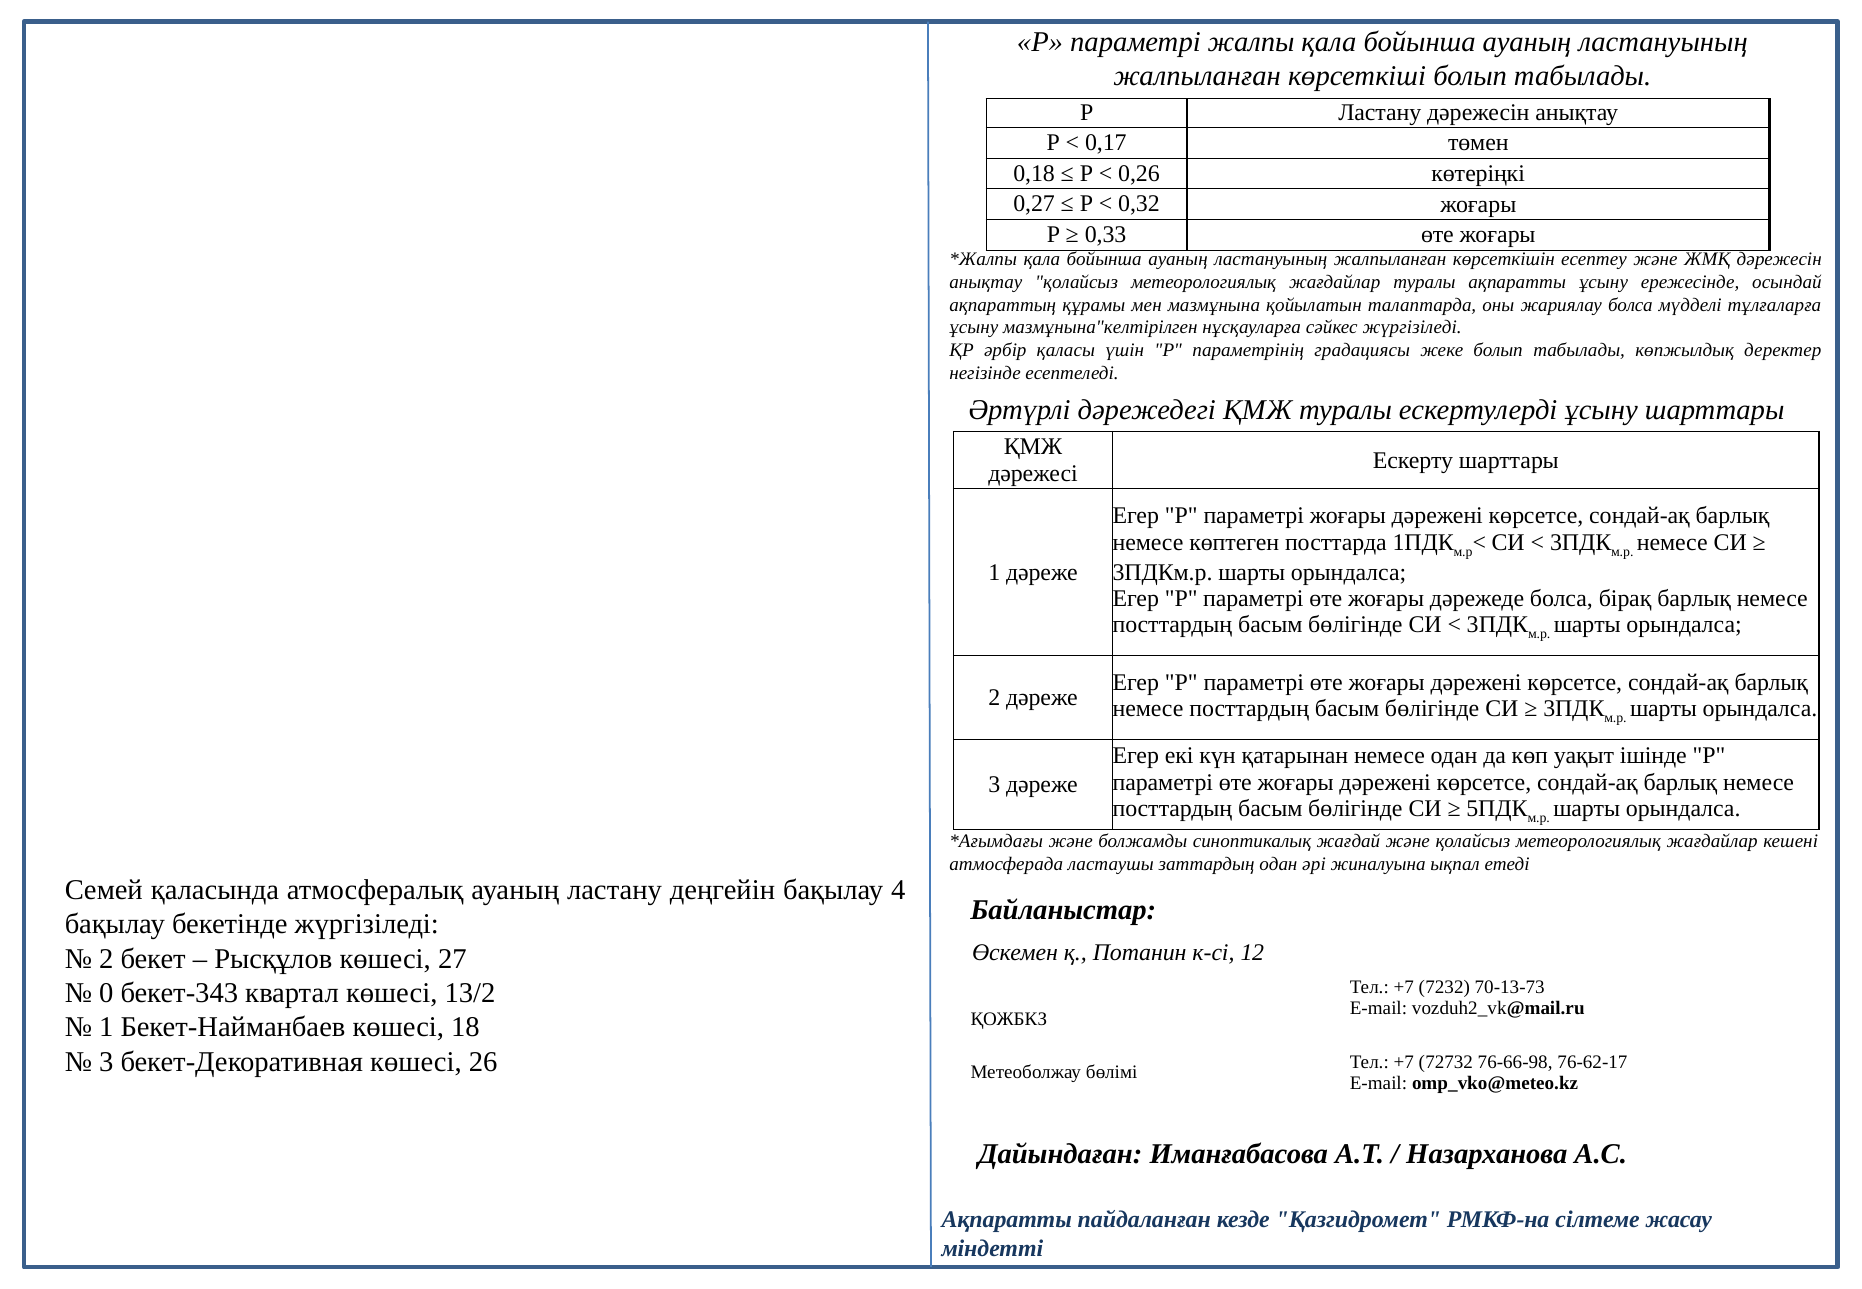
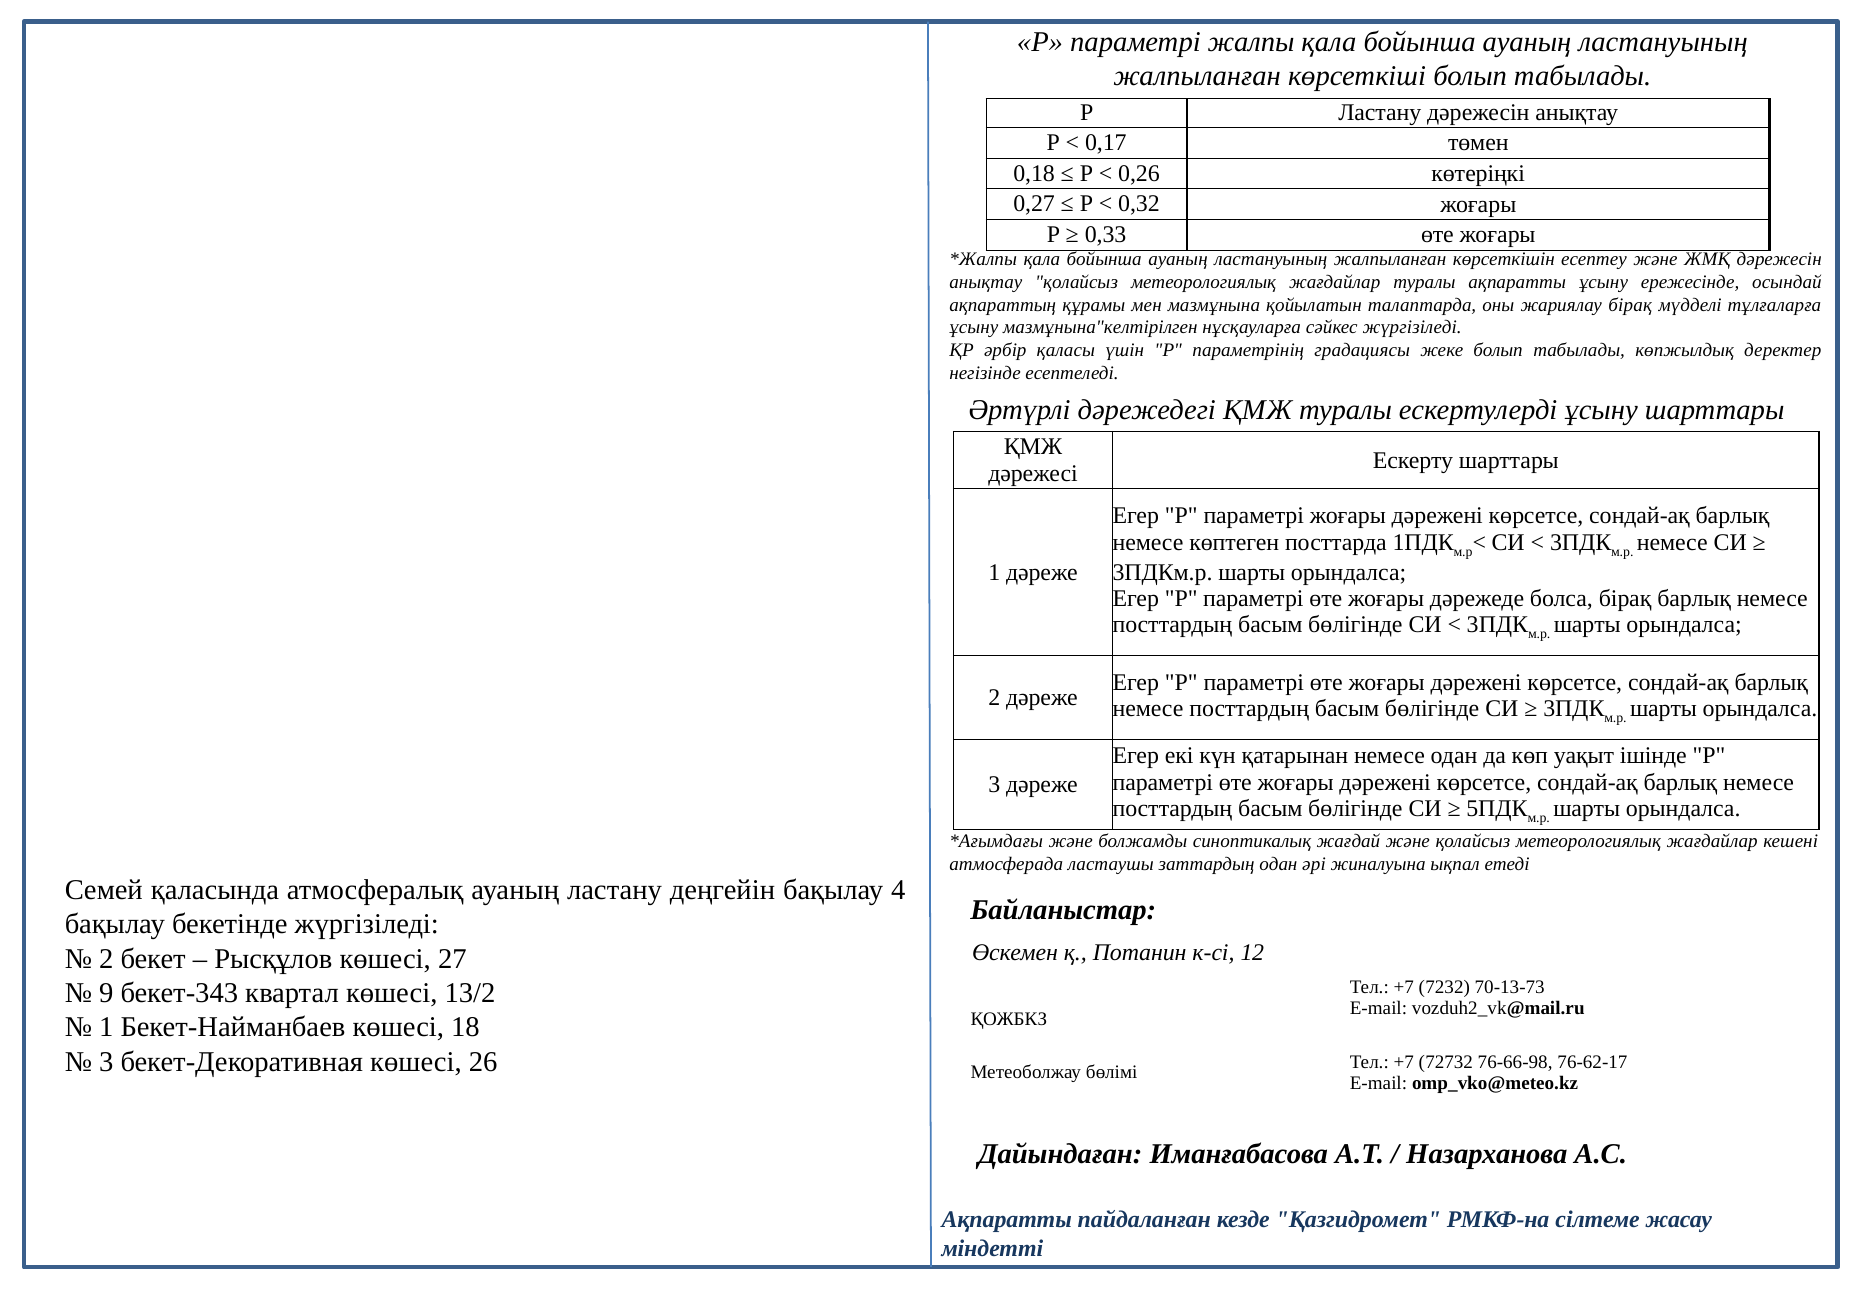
жариялау болса: болса -> бірақ
0: 0 -> 9
